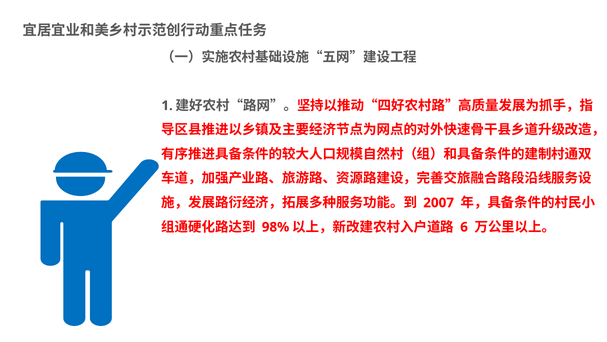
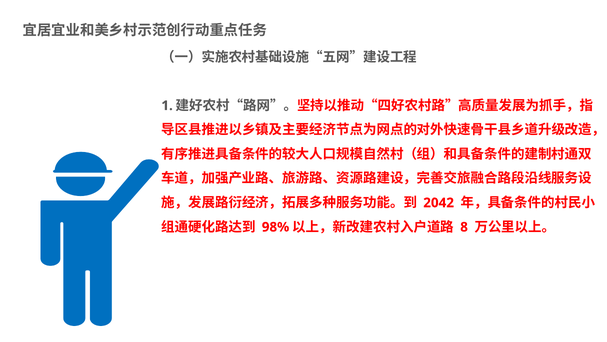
2007: 2007 -> 2042
6: 6 -> 8
